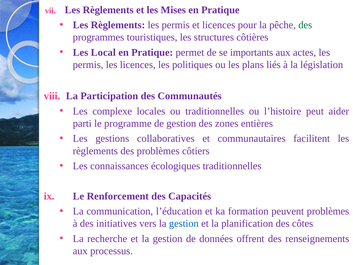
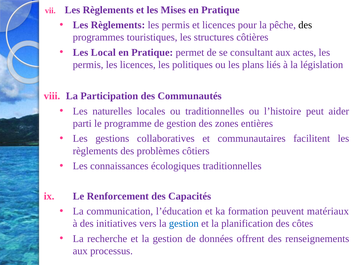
des at (305, 25) colour: green -> black
importants: importants -> consultant
complexe: complexe -> naturelles
peuvent problèmes: problèmes -> matériaux
